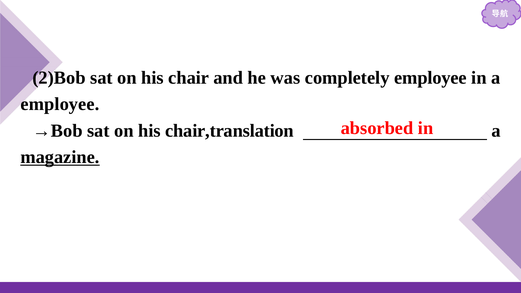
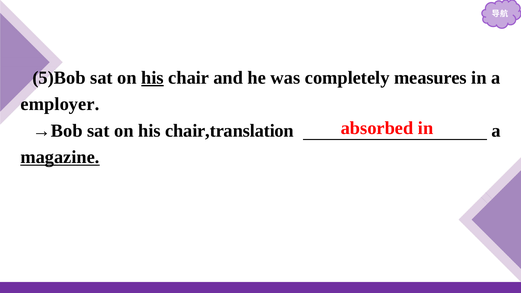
2)Bob: 2)Bob -> 5)Bob
his at (152, 78) underline: none -> present
completely employee: employee -> measures
employee at (60, 104): employee -> employer
